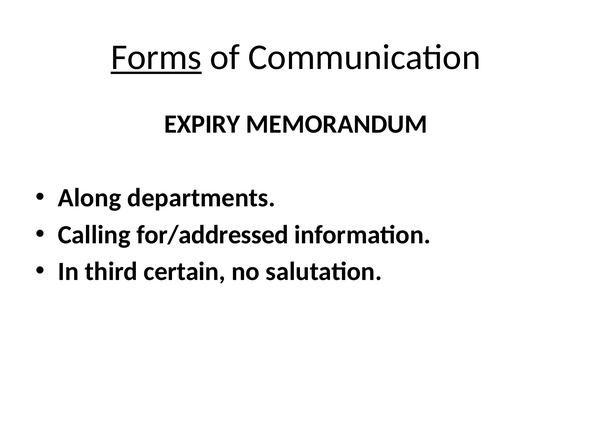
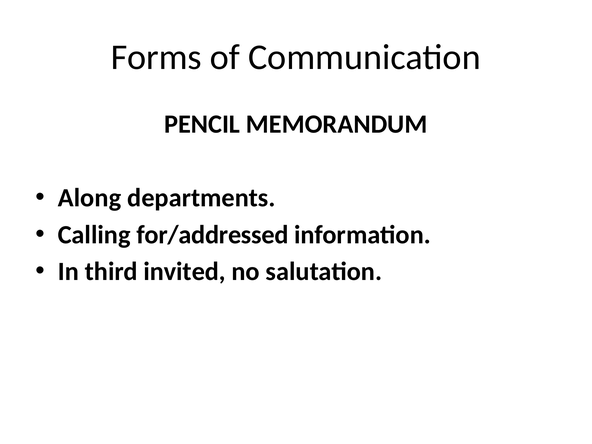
Forms underline: present -> none
EXPIRY: EXPIRY -> PENCIL
certain: certain -> invited
